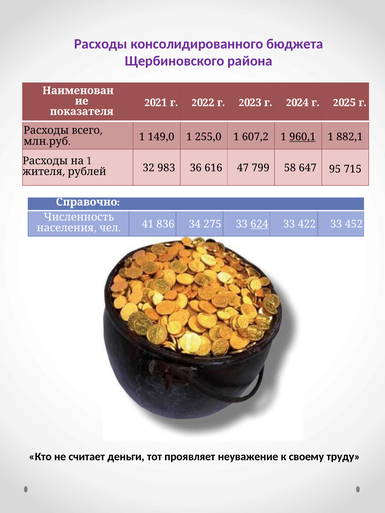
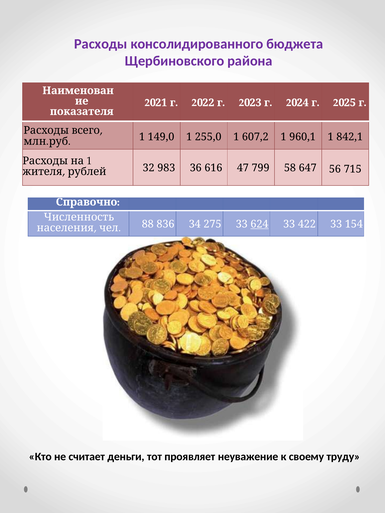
960,1 underline: present -> none
882,1: 882,1 -> 842,1
95: 95 -> 56
41: 41 -> 88
452: 452 -> 154
